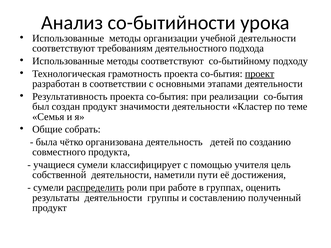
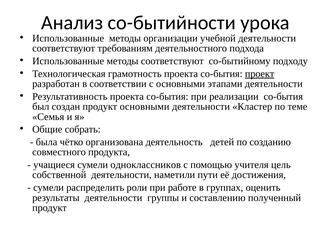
продукт значимости: значимости -> основными
классифицирует: классифицирует -> одноклассников
распределить underline: present -> none
